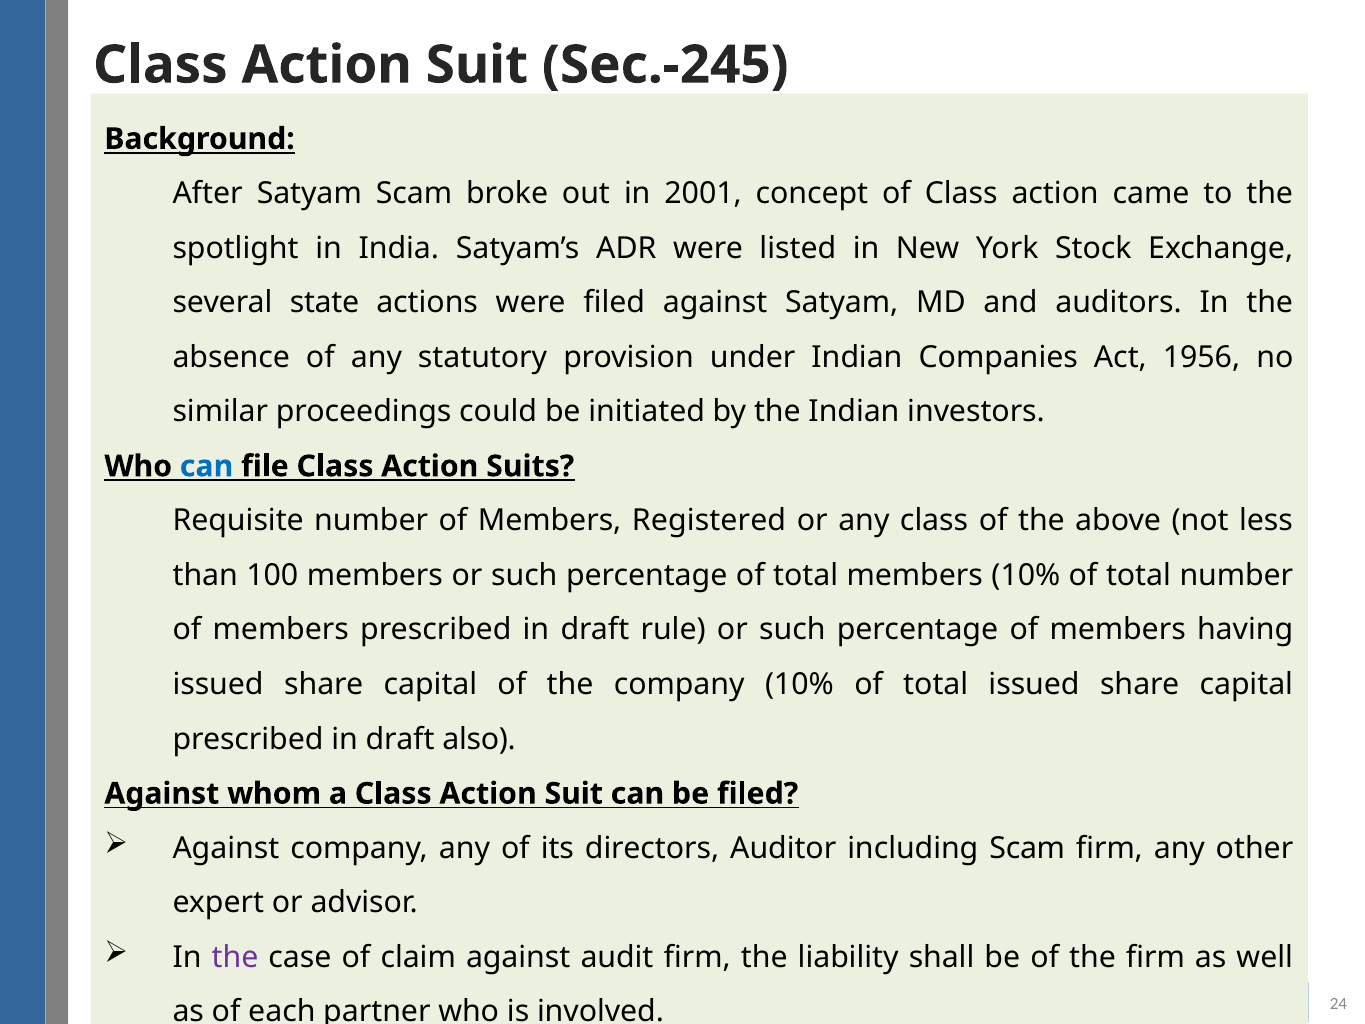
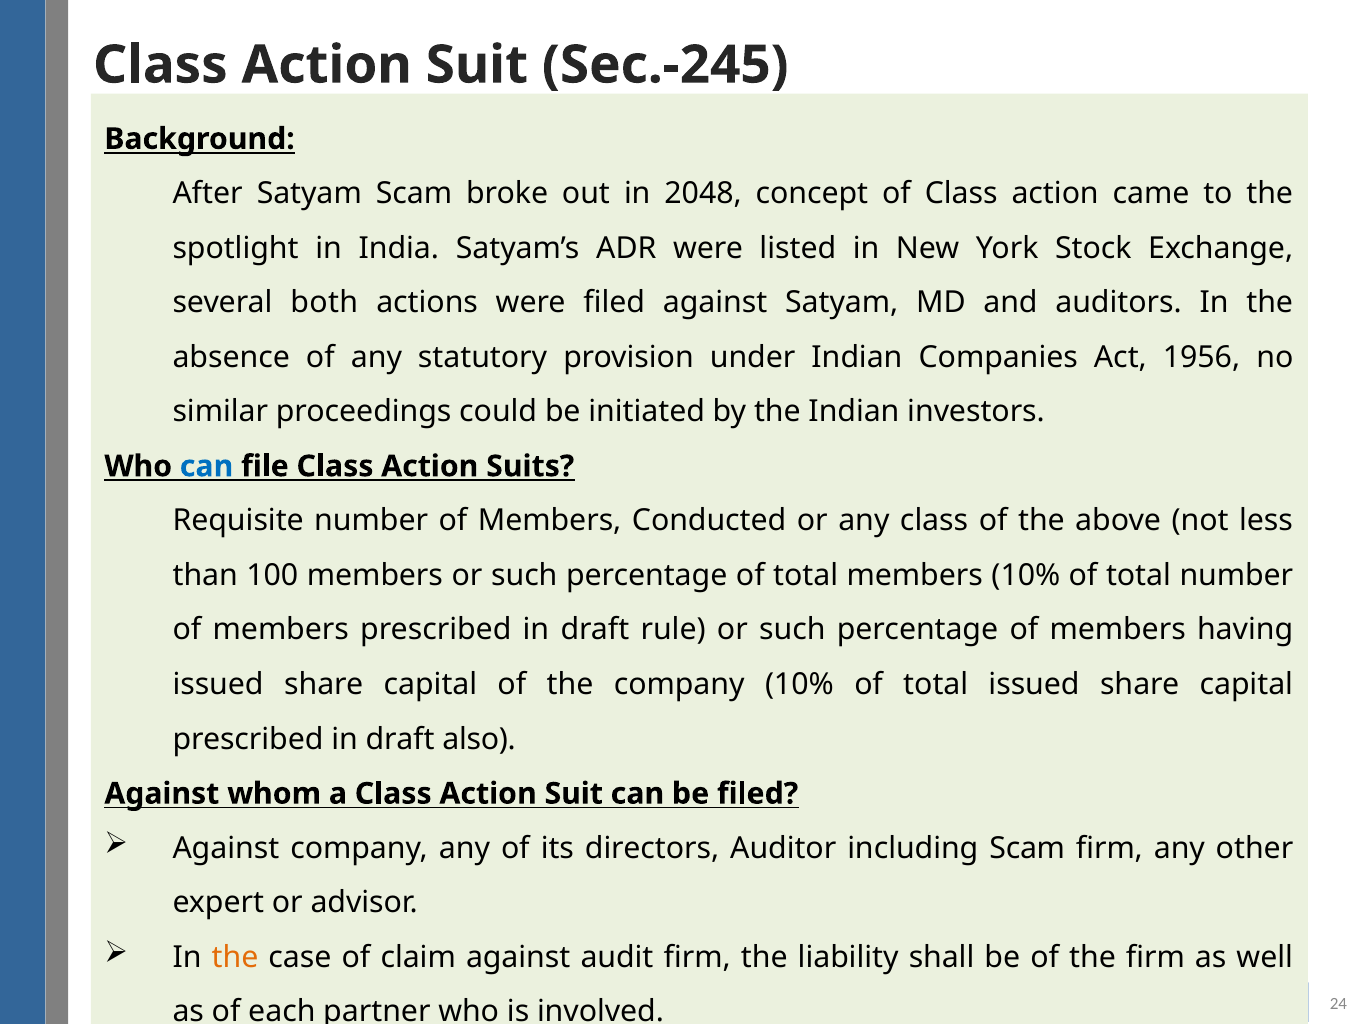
2001: 2001 -> 2048
state: state -> both
Registered: Registered -> Conducted
the at (235, 957) colour: purple -> orange
